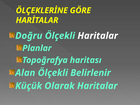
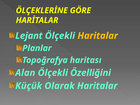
Doğru: Doğru -> Lejant
Haritalar at (98, 36) colour: white -> yellow
Belirlenir: Belirlenir -> Özelliğini
